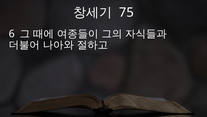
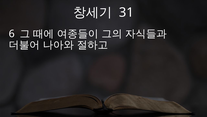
75: 75 -> 31
